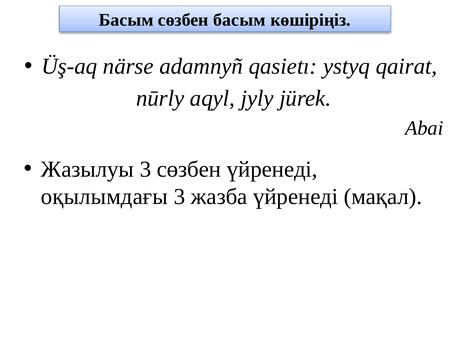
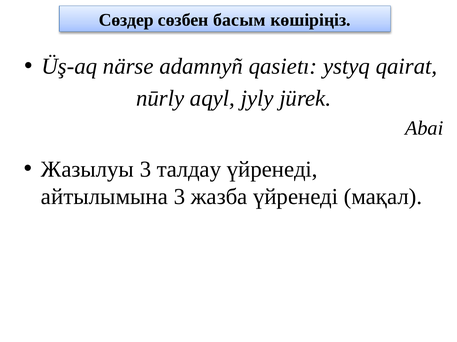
Басым at (126, 20): Басым -> Сөздер
3 сөзбен: сөзбен -> талдау
оқылымдағы: оқылымдағы -> айтылымына
